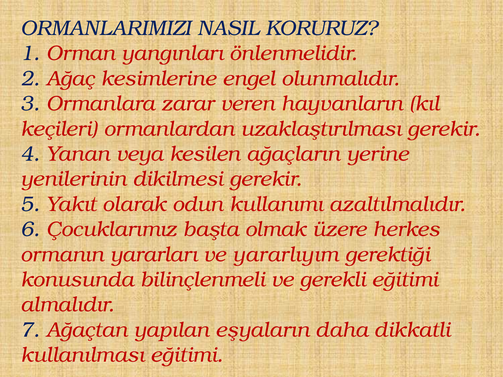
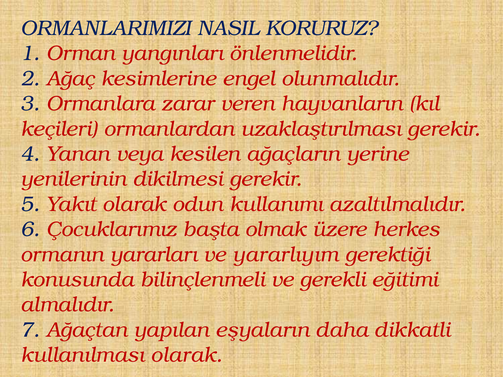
kullanılması eğitimi: eğitimi -> olarak
